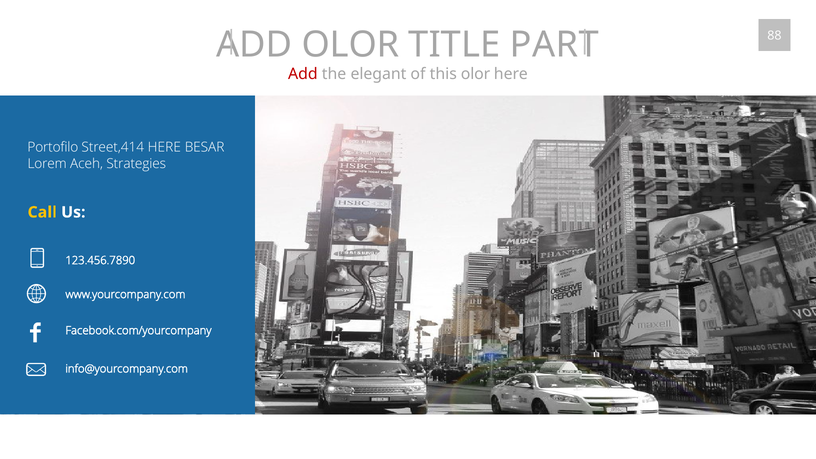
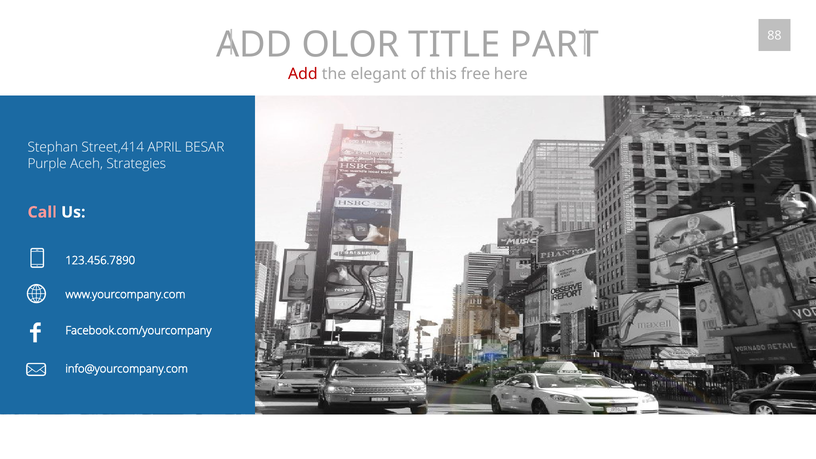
this olor: olor -> free
Portofilo: Portofilo -> Stephan
Street,414 HERE: HERE -> APRIL
Lorem: Lorem -> Purple
Call colour: yellow -> pink
